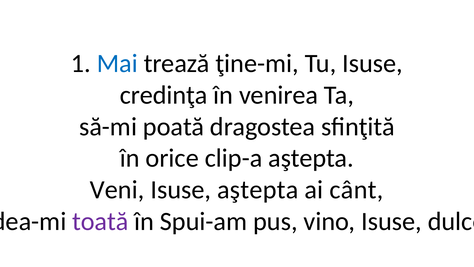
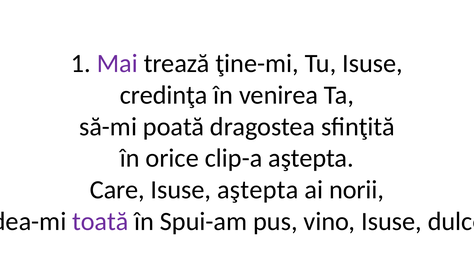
Mai colour: blue -> purple
Veni: Veni -> Care
cânt: cânt -> norii
